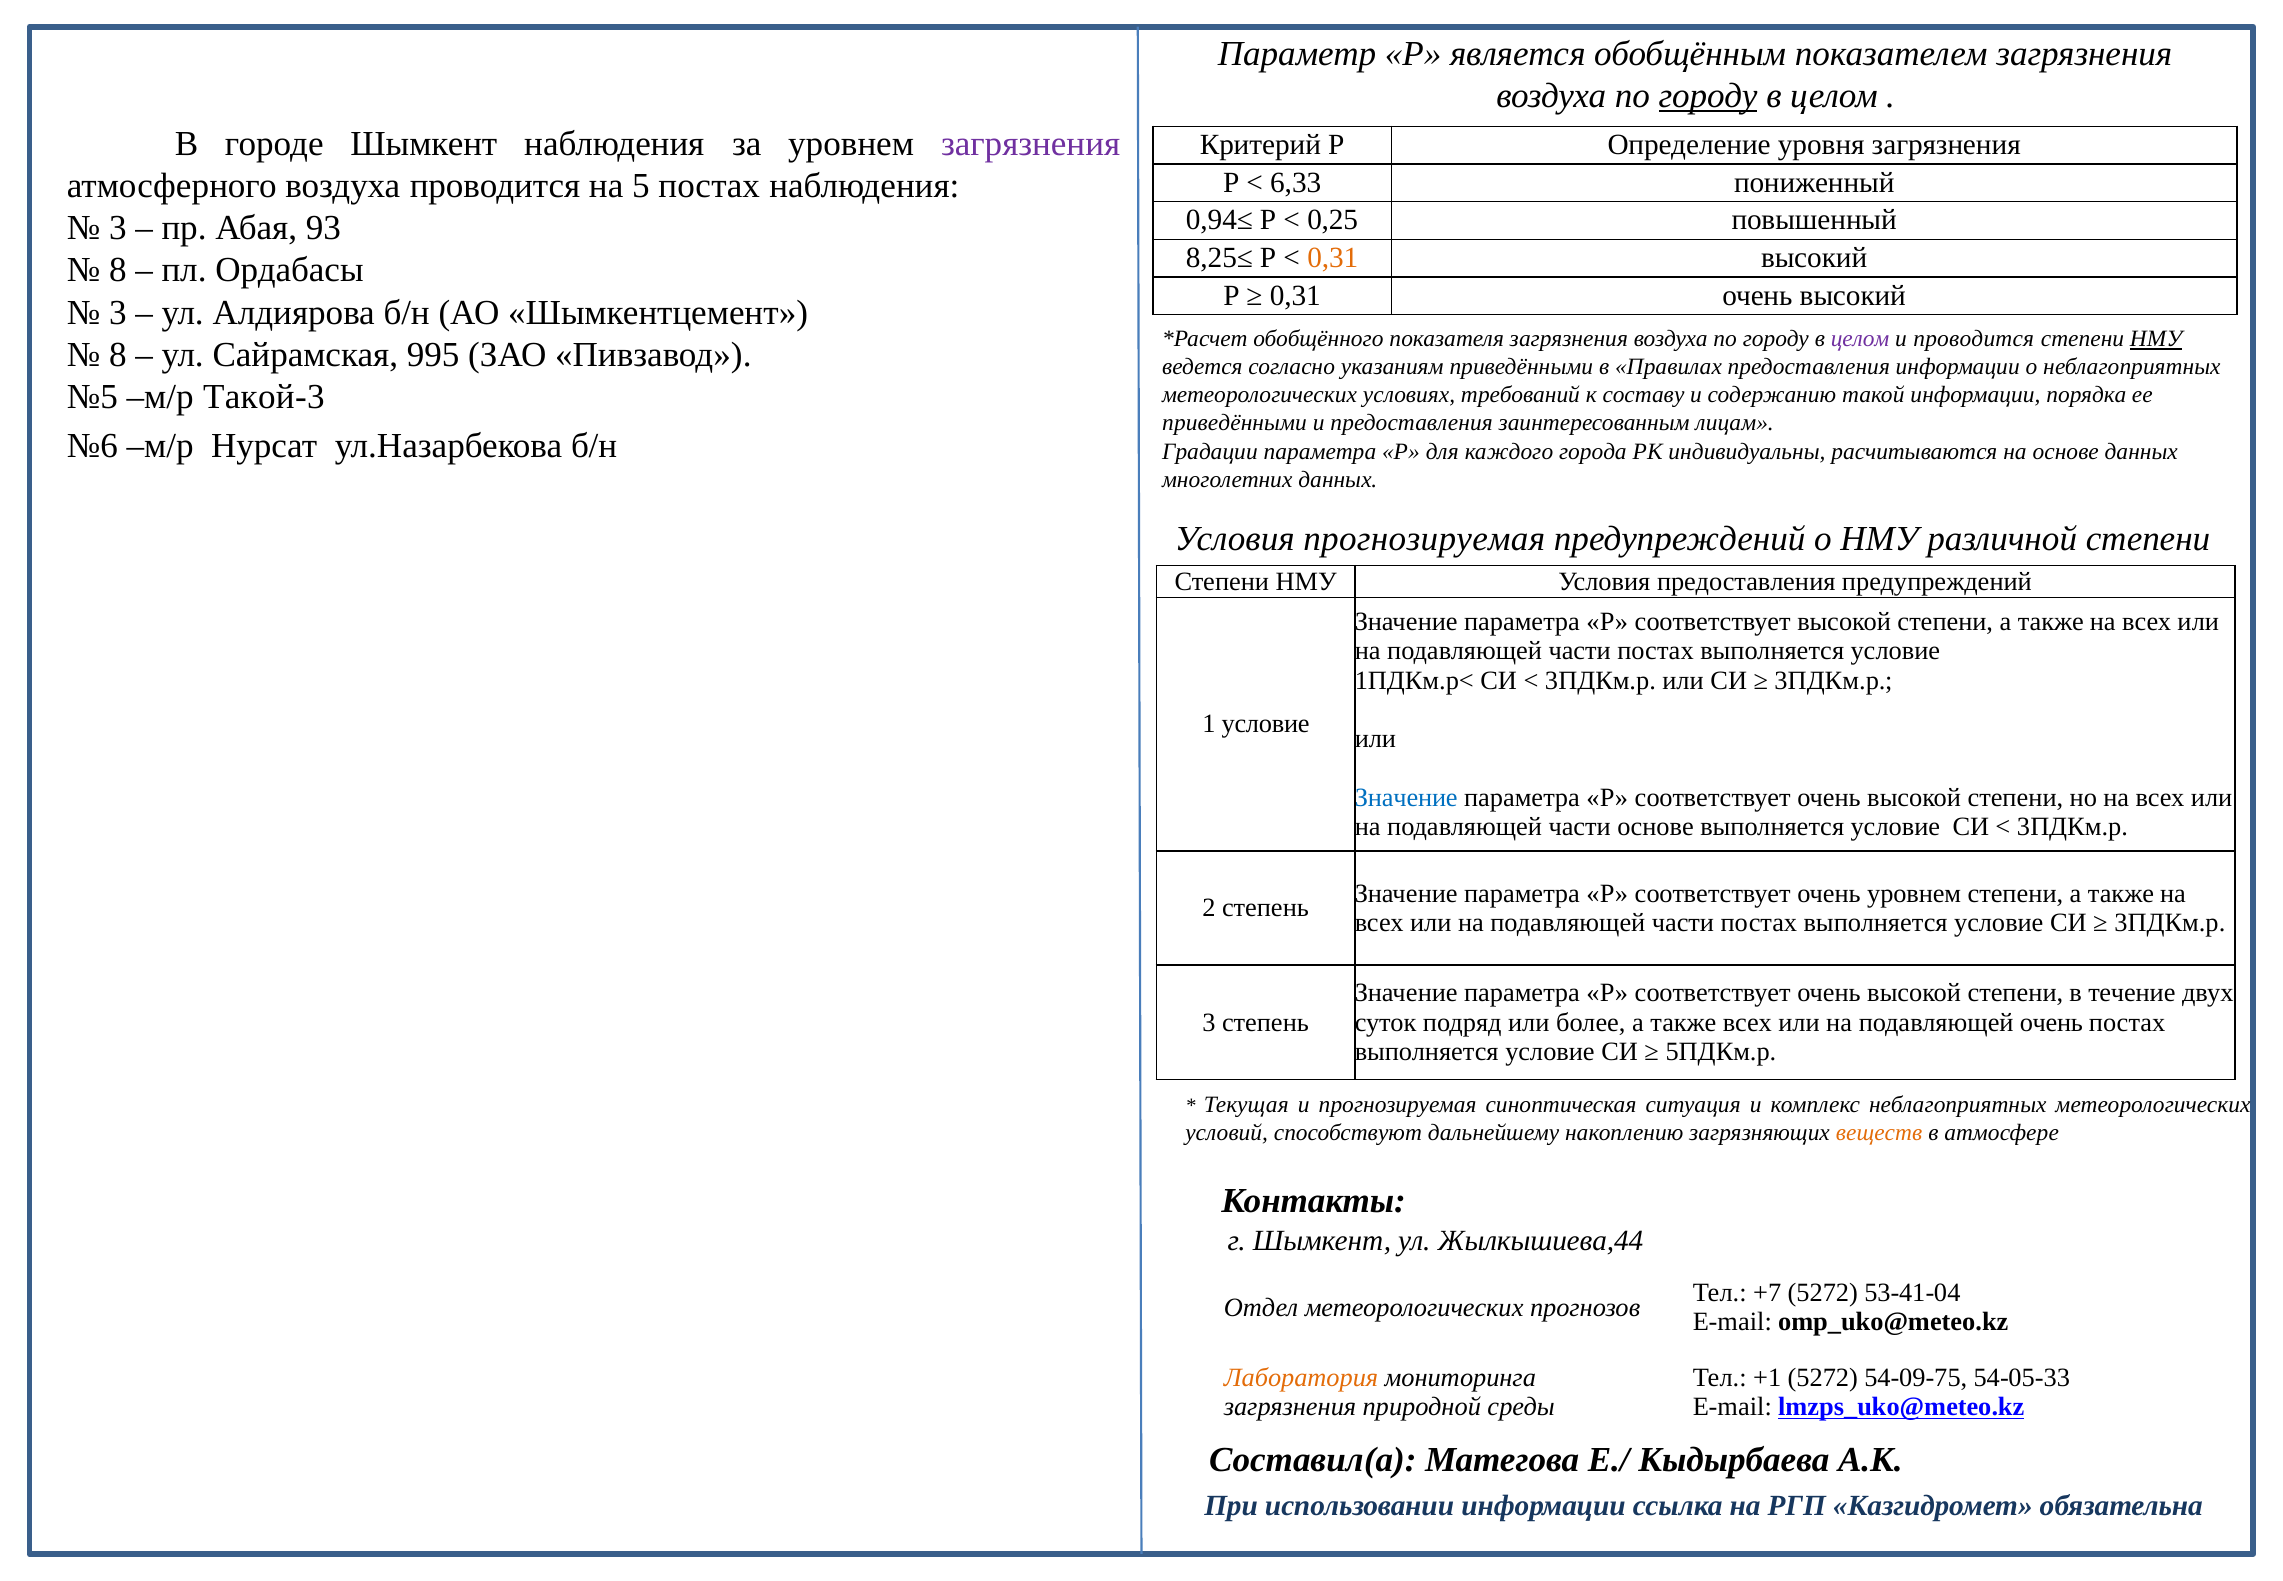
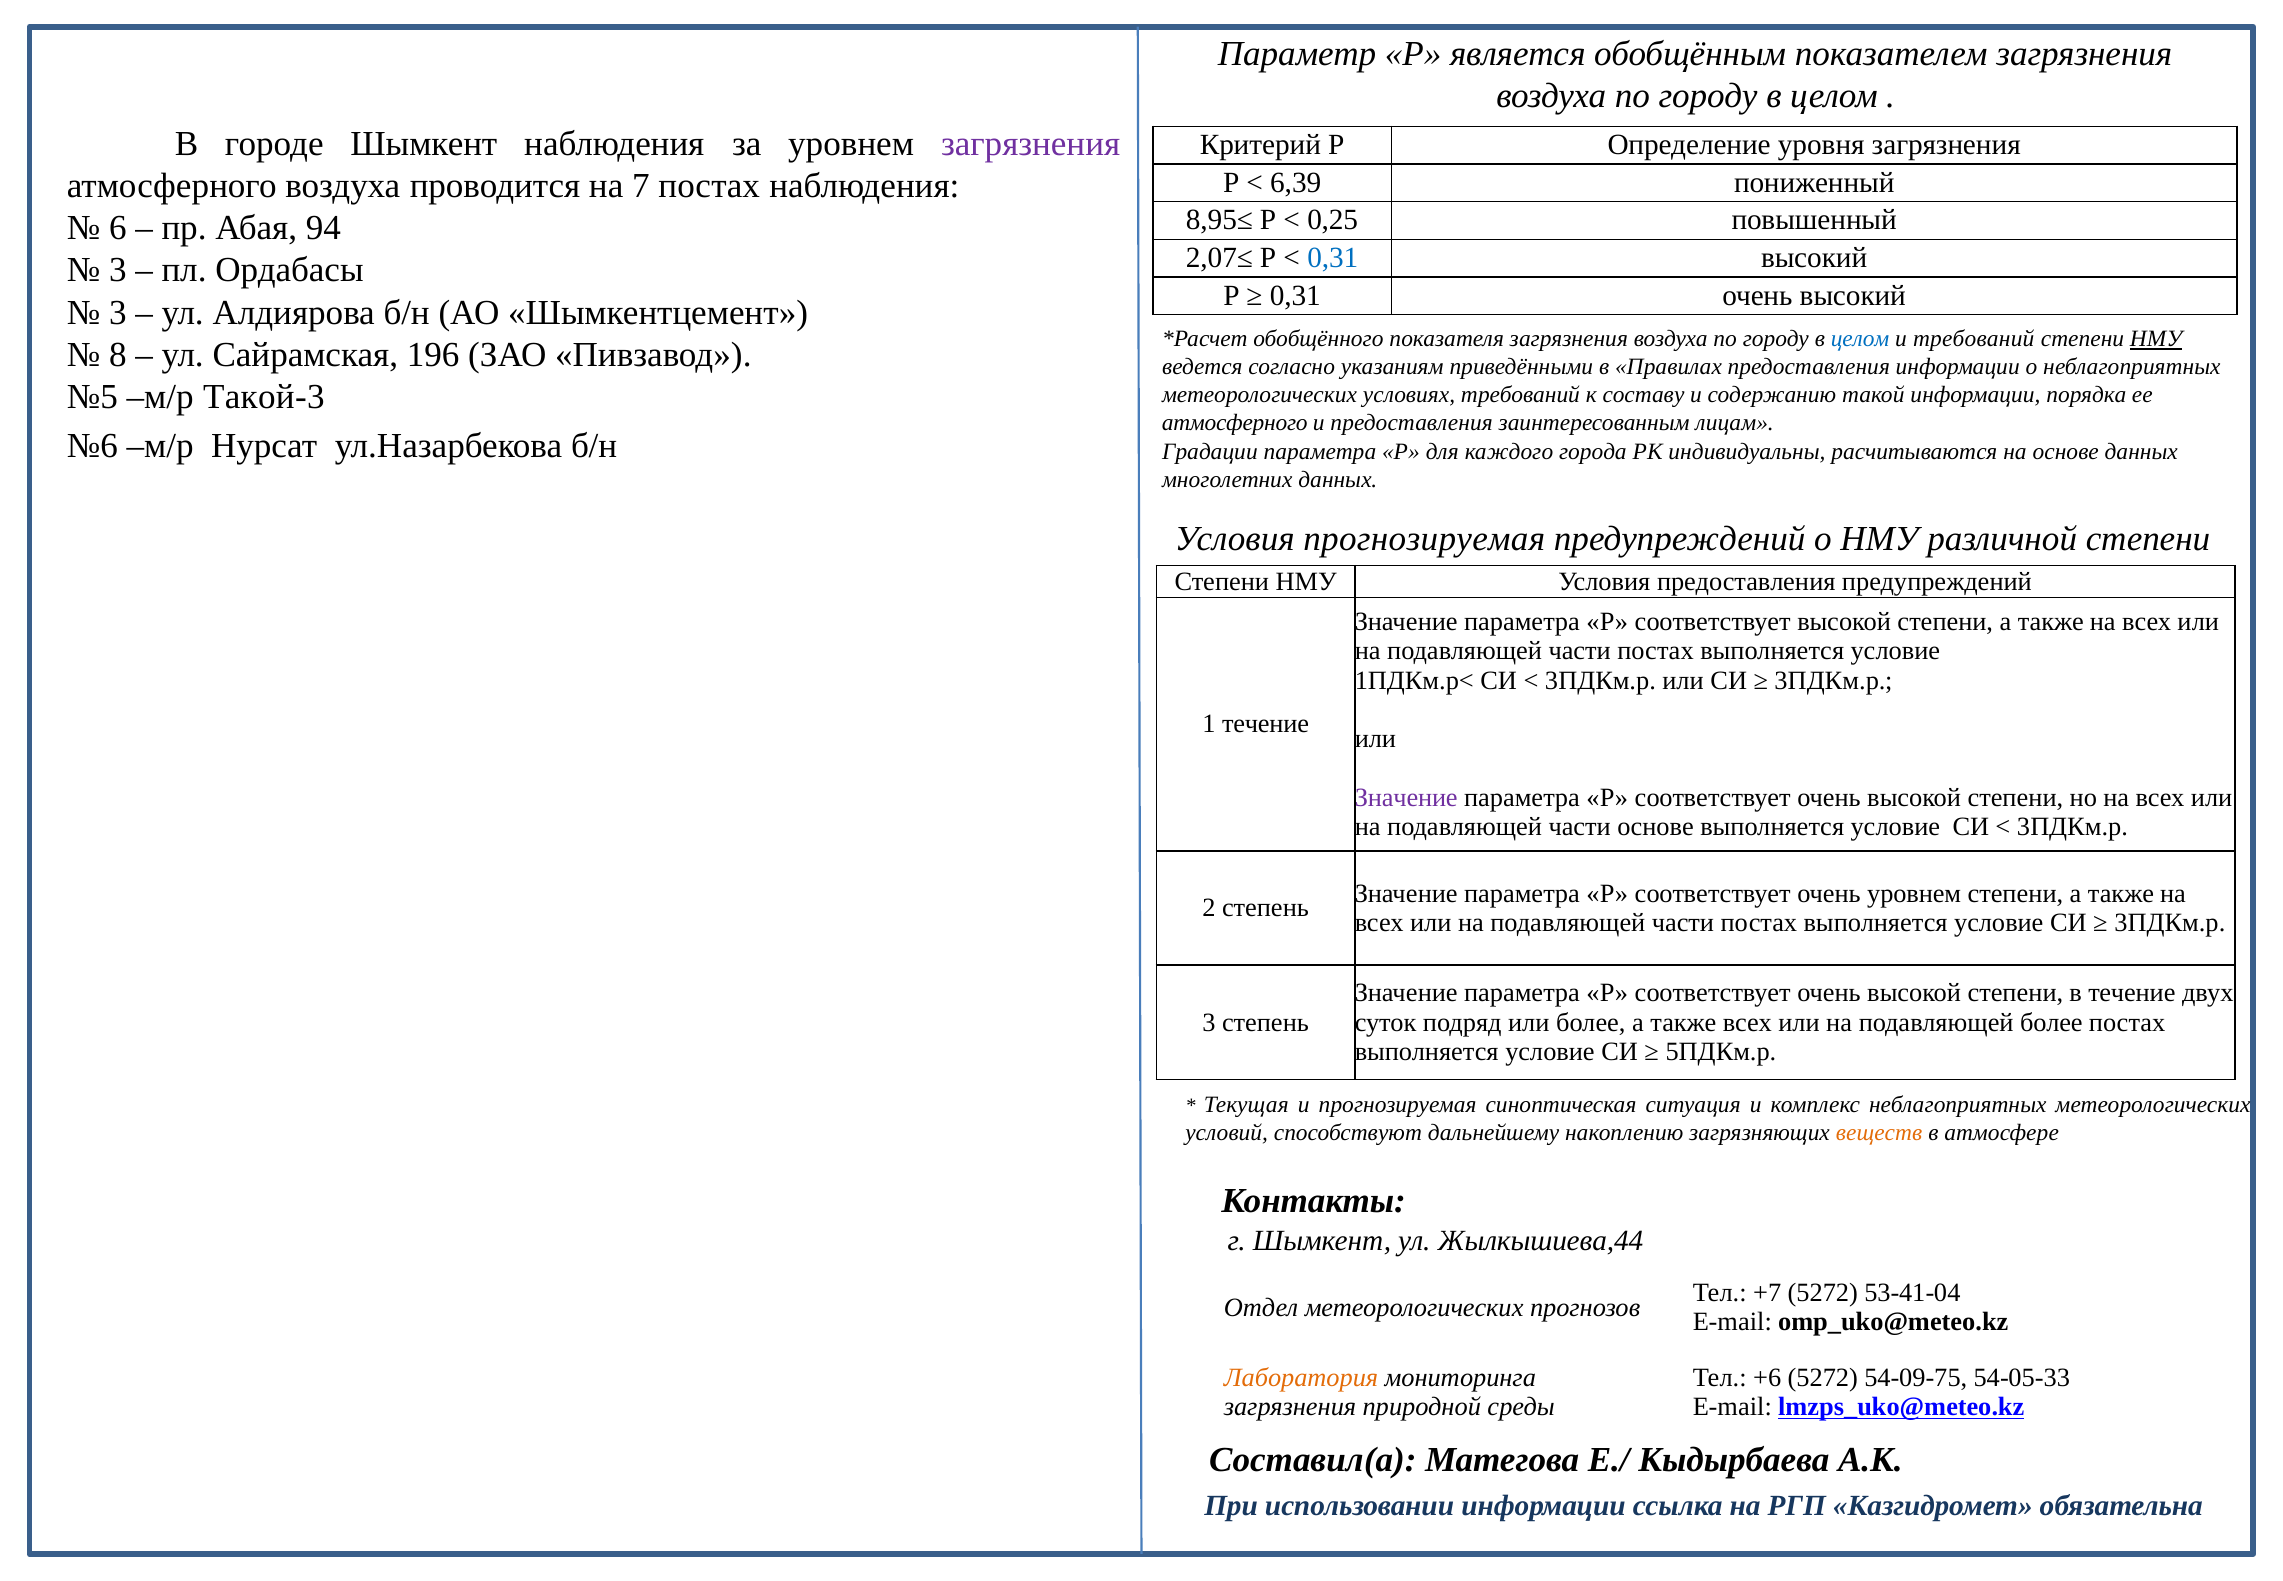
городу at (1708, 96) underline: present -> none
6,33: 6,33 -> 6,39
5: 5 -> 7
0,94≤: 0,94≤ -> 8,95≤
3 at (118, 228): 3 -> 6
93: 93 -> 94
8,25≤: 8,25≤ -> 2,07≤
0,31 at (1333, 258) colour: orange -> blue
8 at (118, 270): 8 -> 3
целом at (1860, 339) colour: purple -> blue
и проводится: проводится -> требований
995: 995 -> 196
приведёнными at (1235, 423): приведёнными -> атмосферного
1 условие: условие -> течение
Значение at (1406, 797) colour: blue -> purple
подавляющей очень: очень -> более
+1: +1 -> +6
